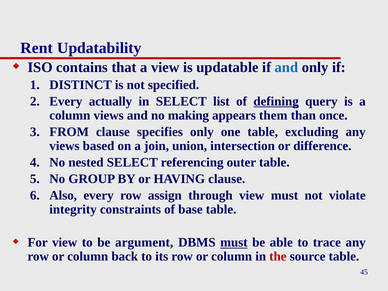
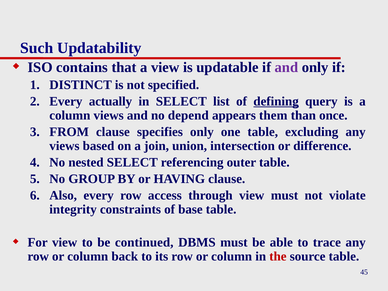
Rent: Rent -> Such
and at (286, 67) colour: blue -> purple
making: making -> depend
assign: assign -> access
argument: argument -> continued
must at (234, 242) underline: present -> none
